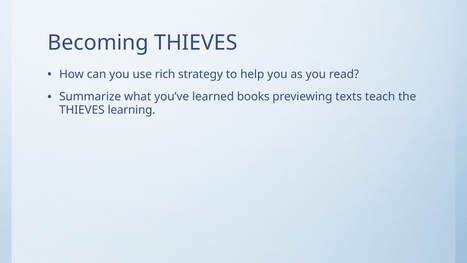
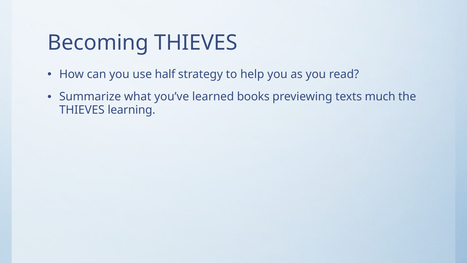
rich: rich -> half
teach: teach -> much
